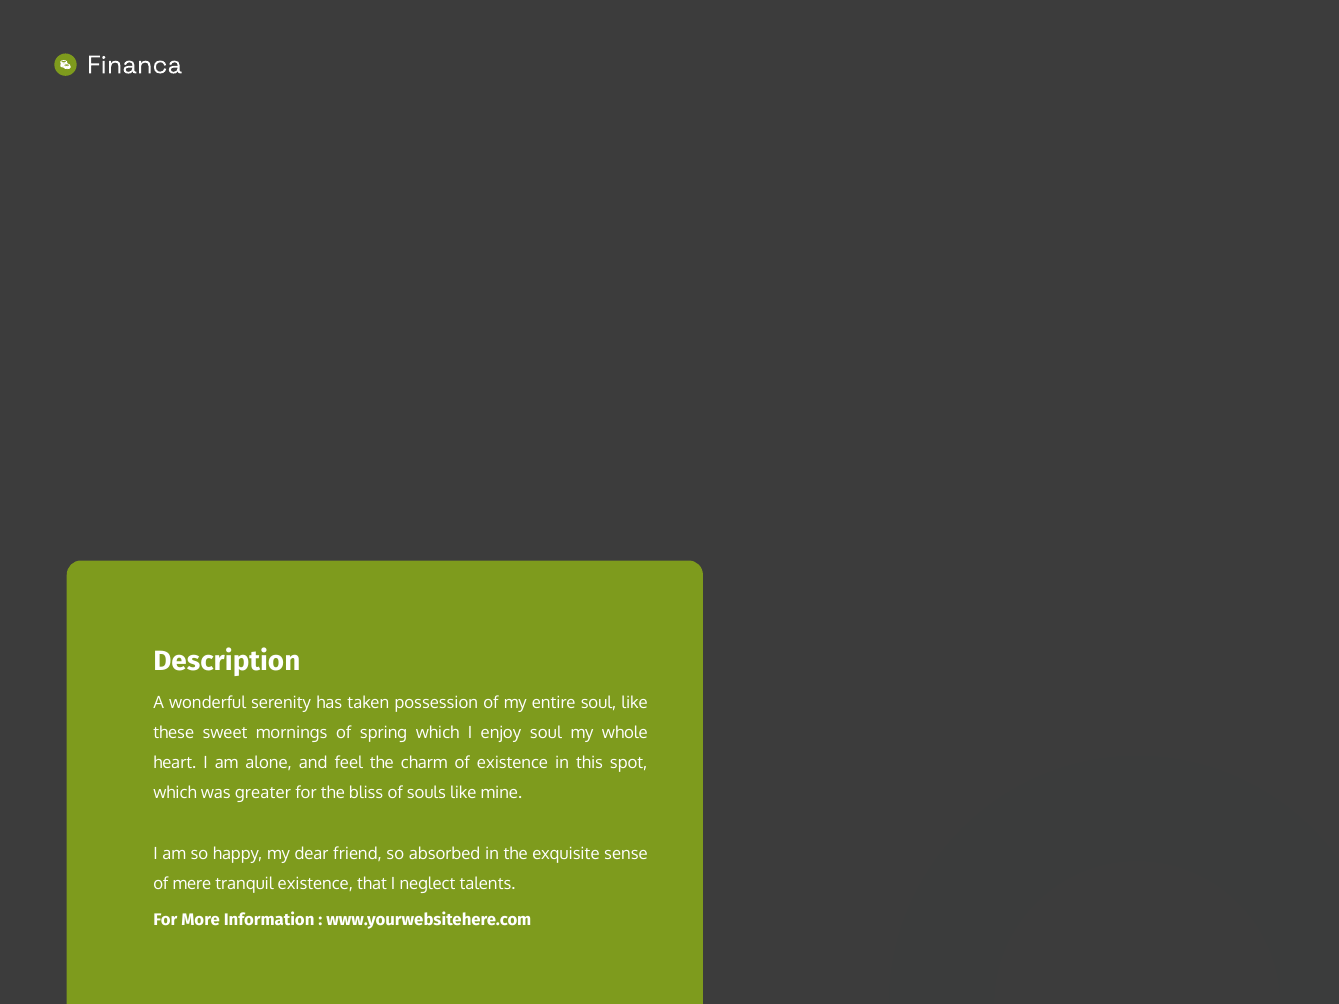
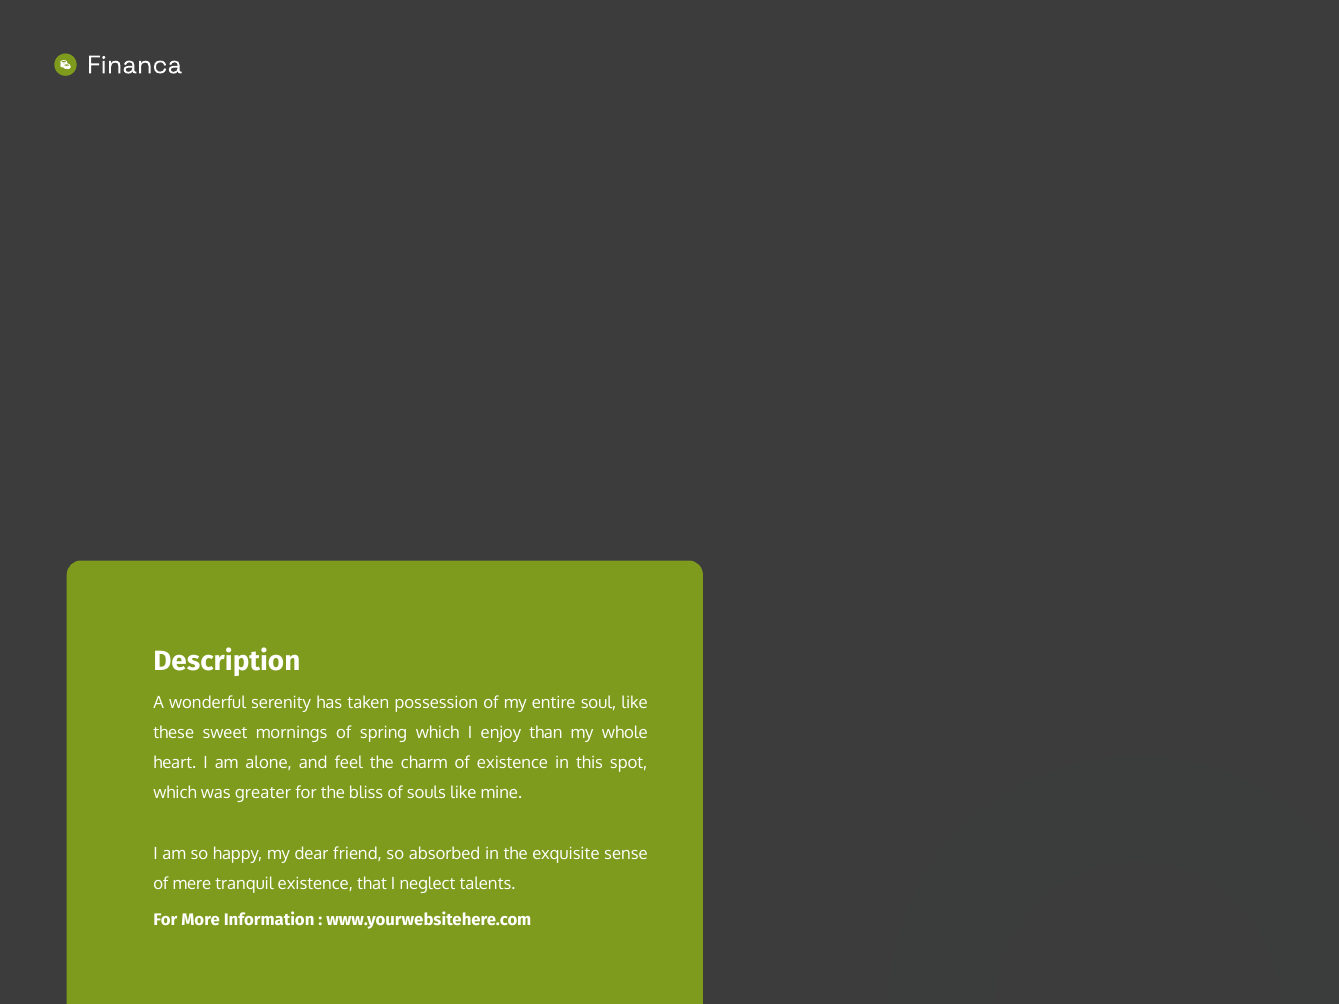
enjoy soul: soul -> than
